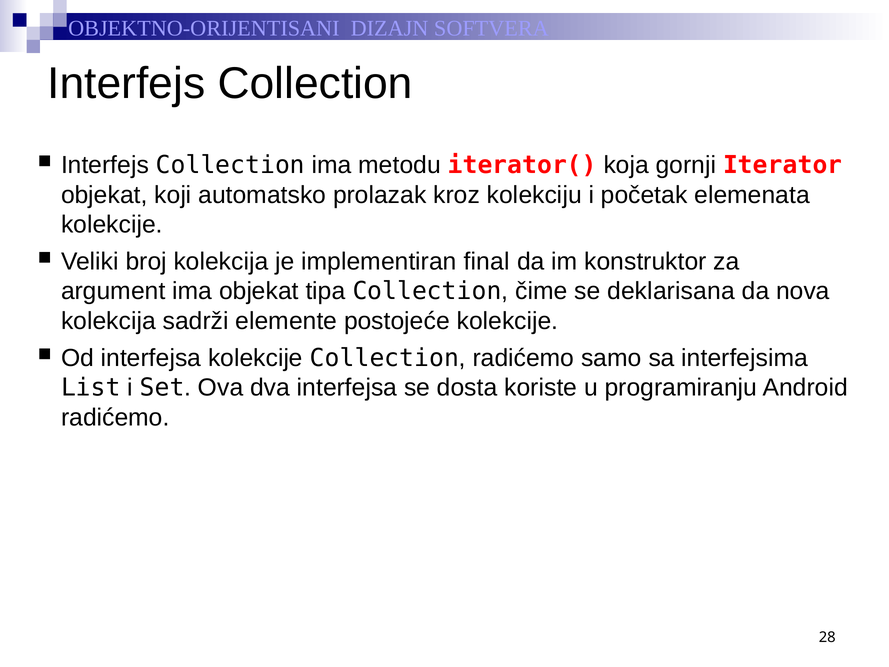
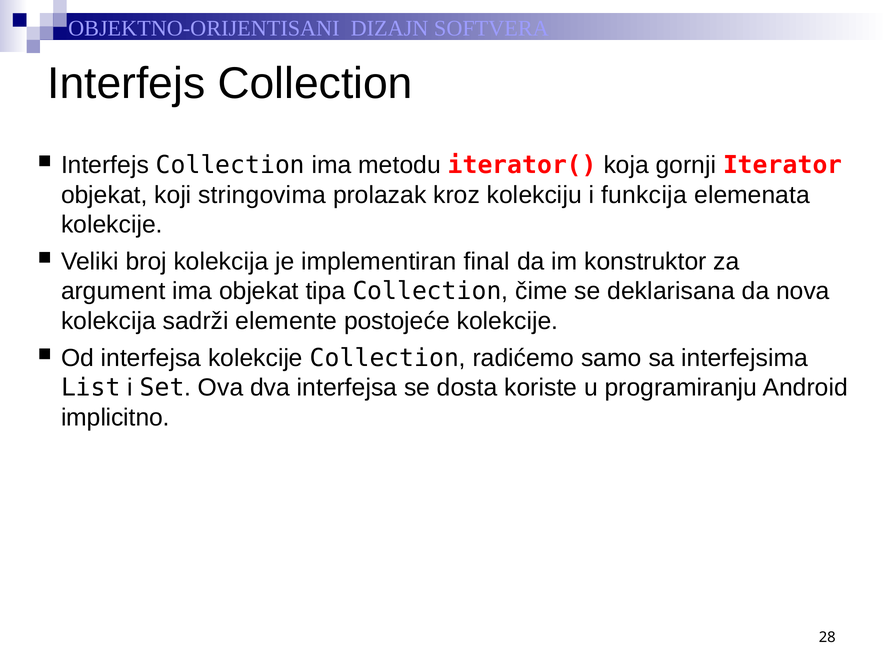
automatsko: automatsko -> stringovima
početak: početak -> funkcija
radićemo at (115, 417): radićemo -> implicitno
